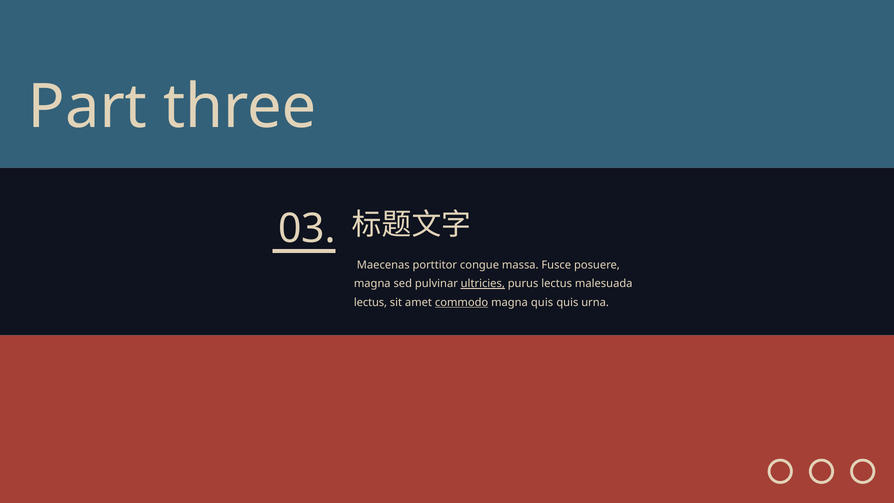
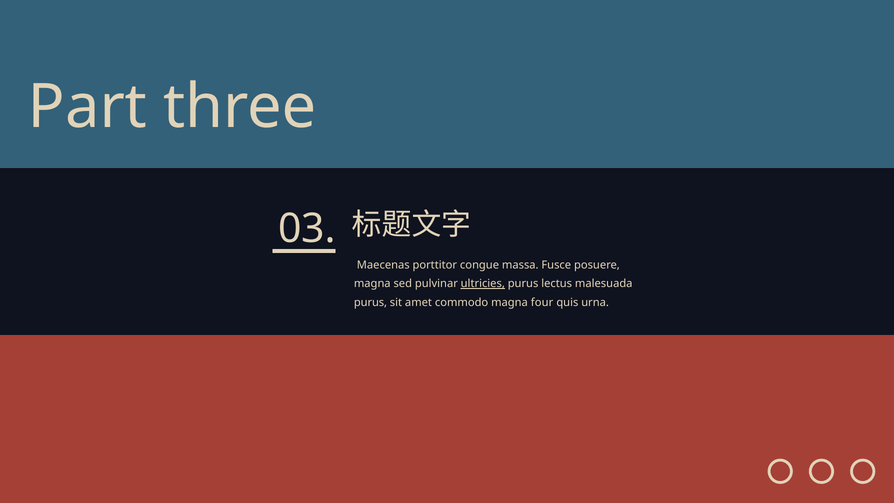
lectus at (371, 302): lectus -> purus
commodo underline: present -> none
magna quis: quis -> four
